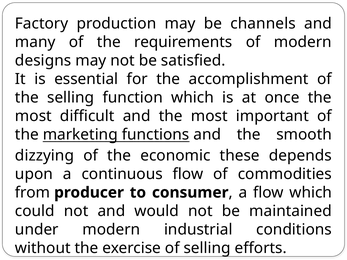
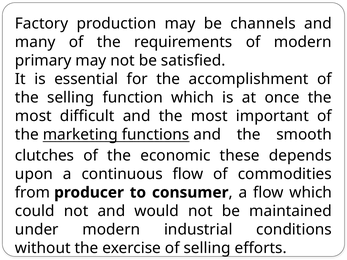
designs: designs -> primary
dizzying: dizzying -> clutches
